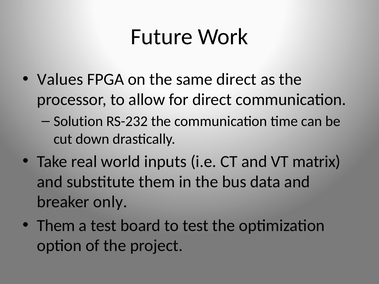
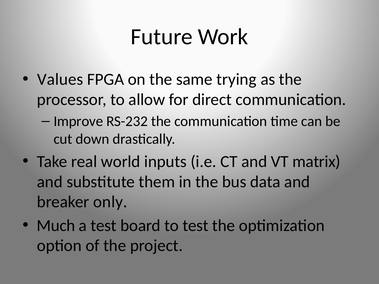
same direct: direct -> trying
Solution: Solution -> Improve
Them at (56, 226): Them -> Much
